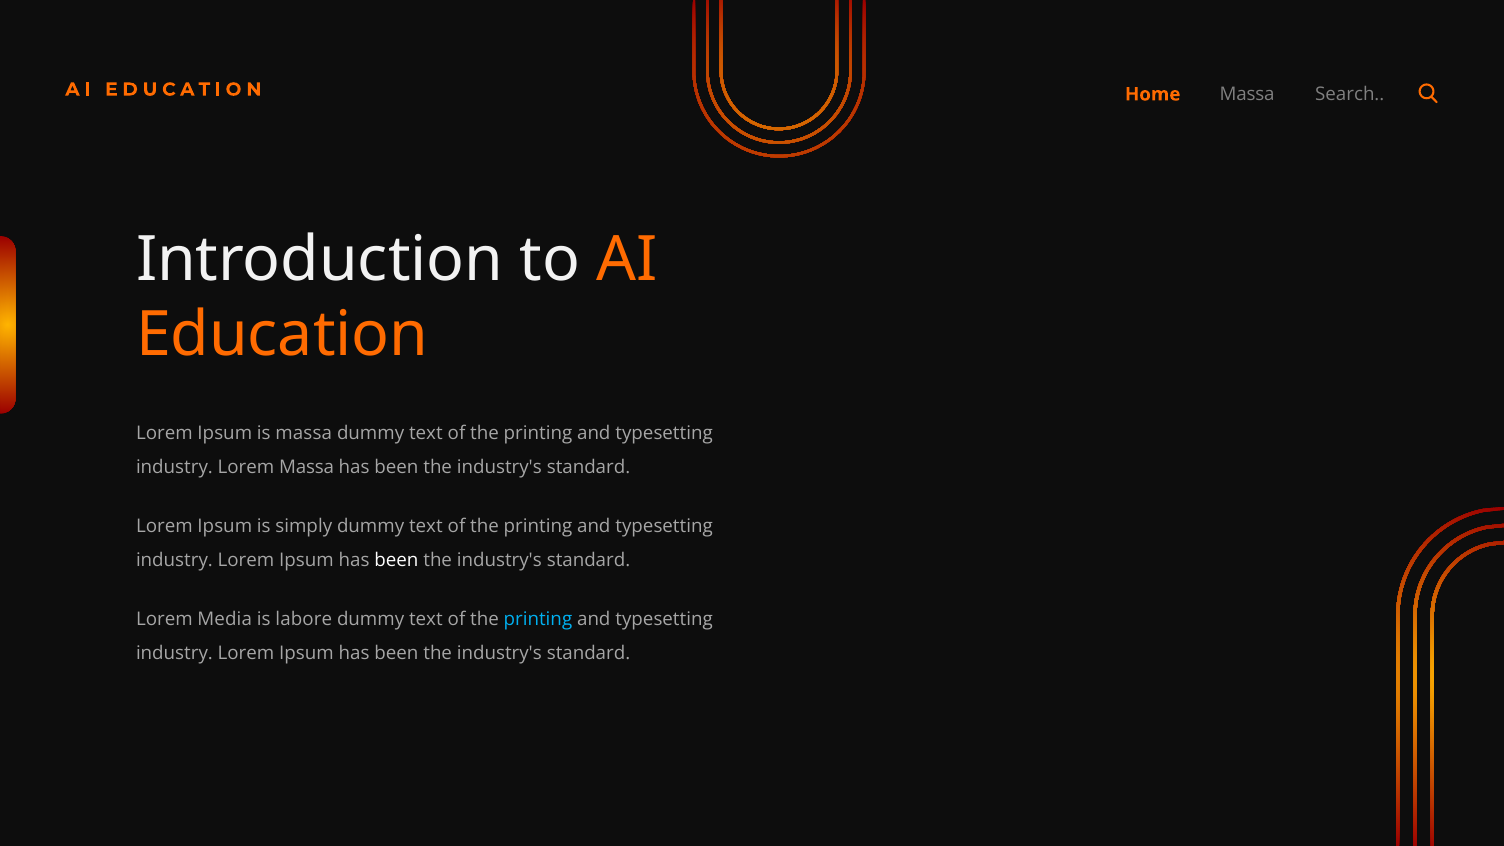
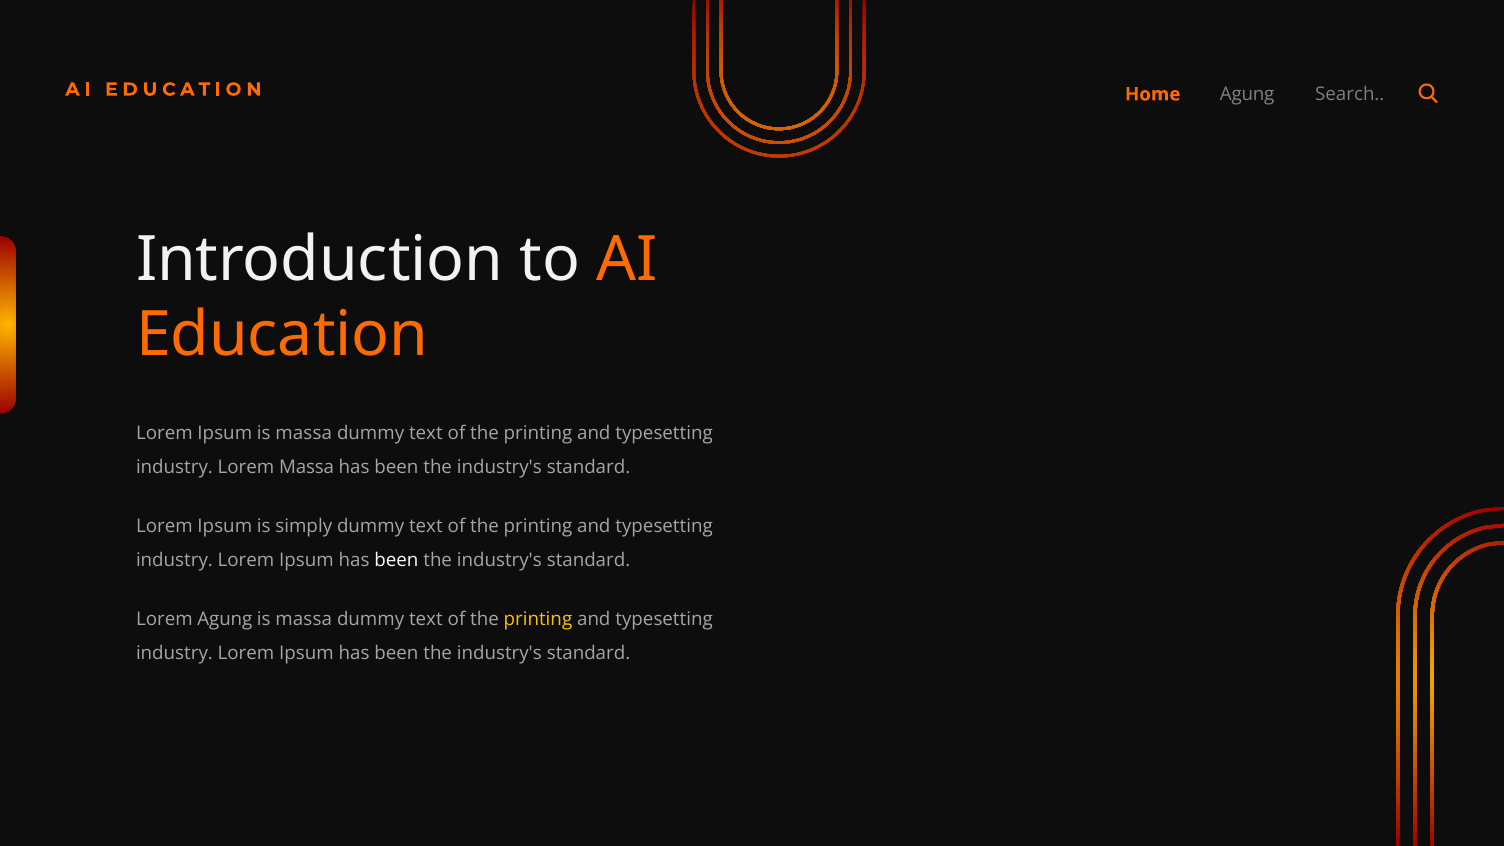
Home Massa: Massa -> Agung
Lorem Media: Media -> Agung
labore at (304, 619): labore -> massa
printing at (538, 619) colour: light blue -> yellow
